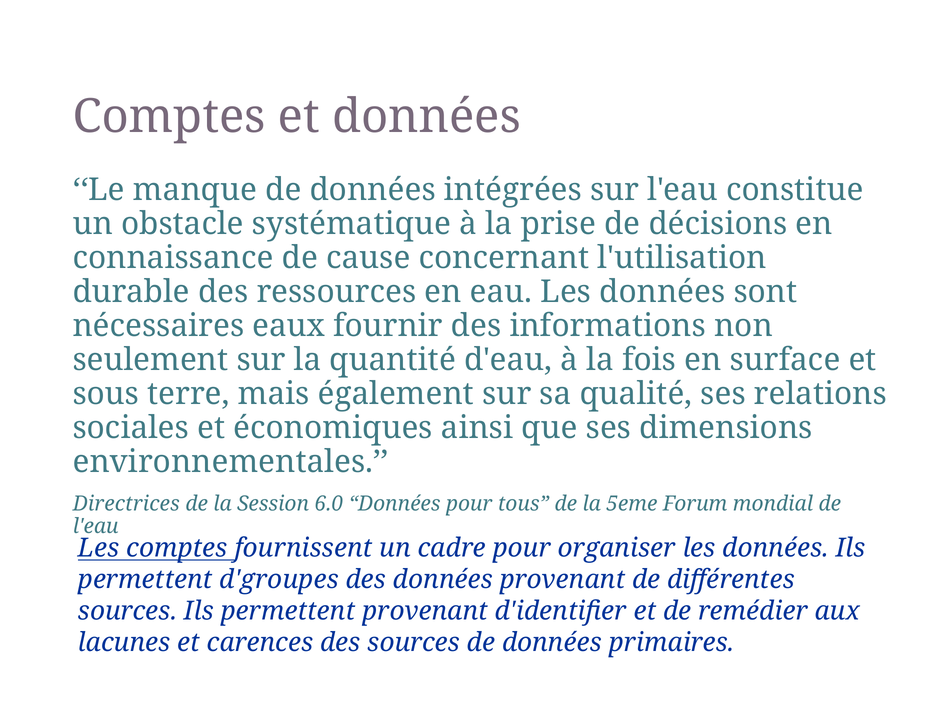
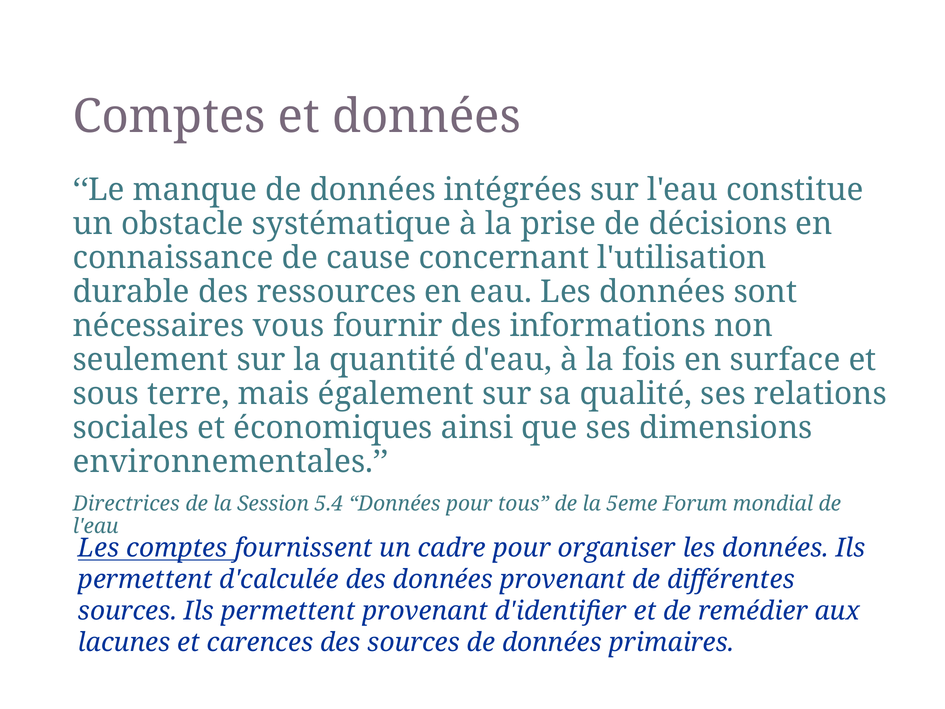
eaux: eaux -> vous
6.0: 6.0 -> 5.4
d'groupes: d'groupes -> d'calculée
